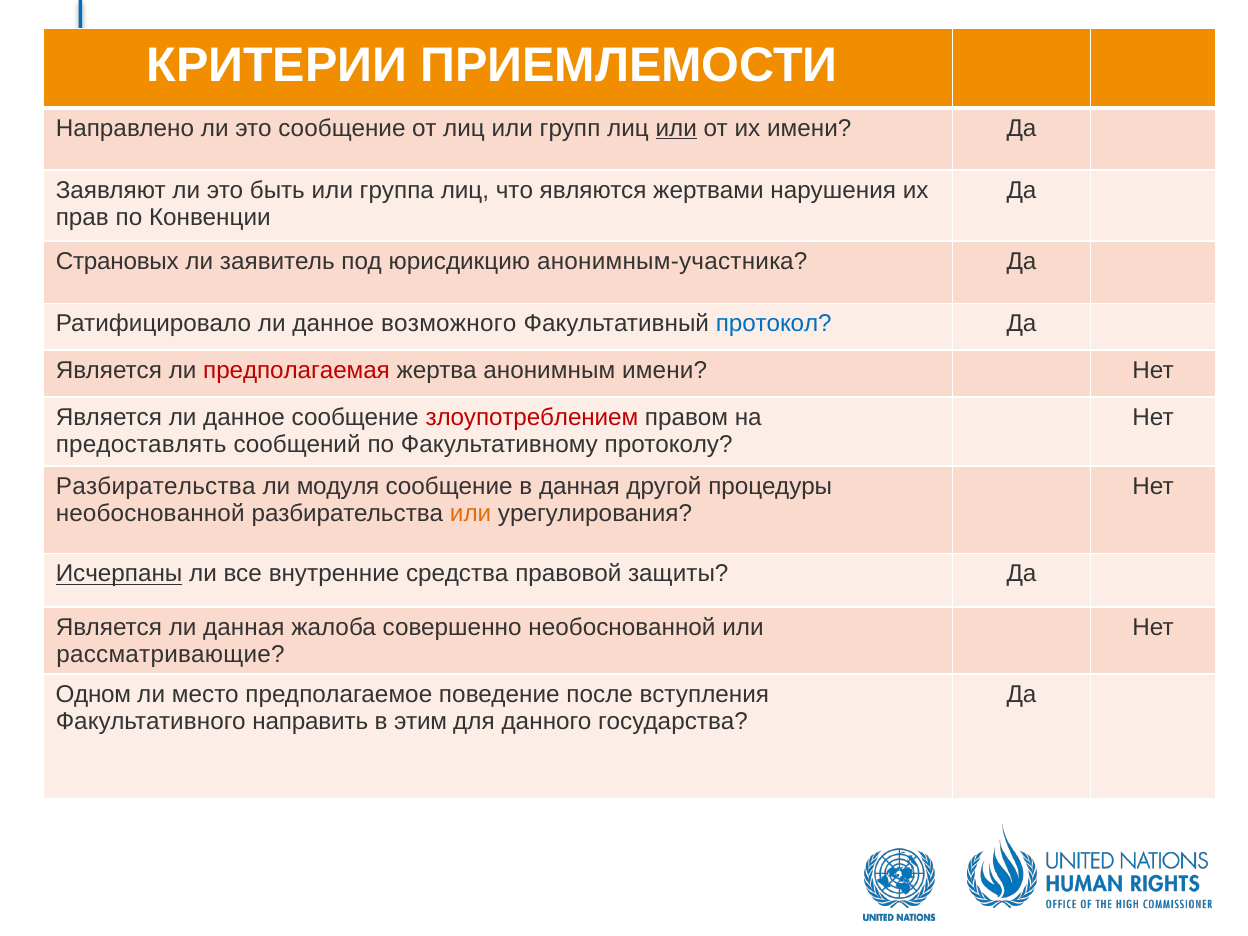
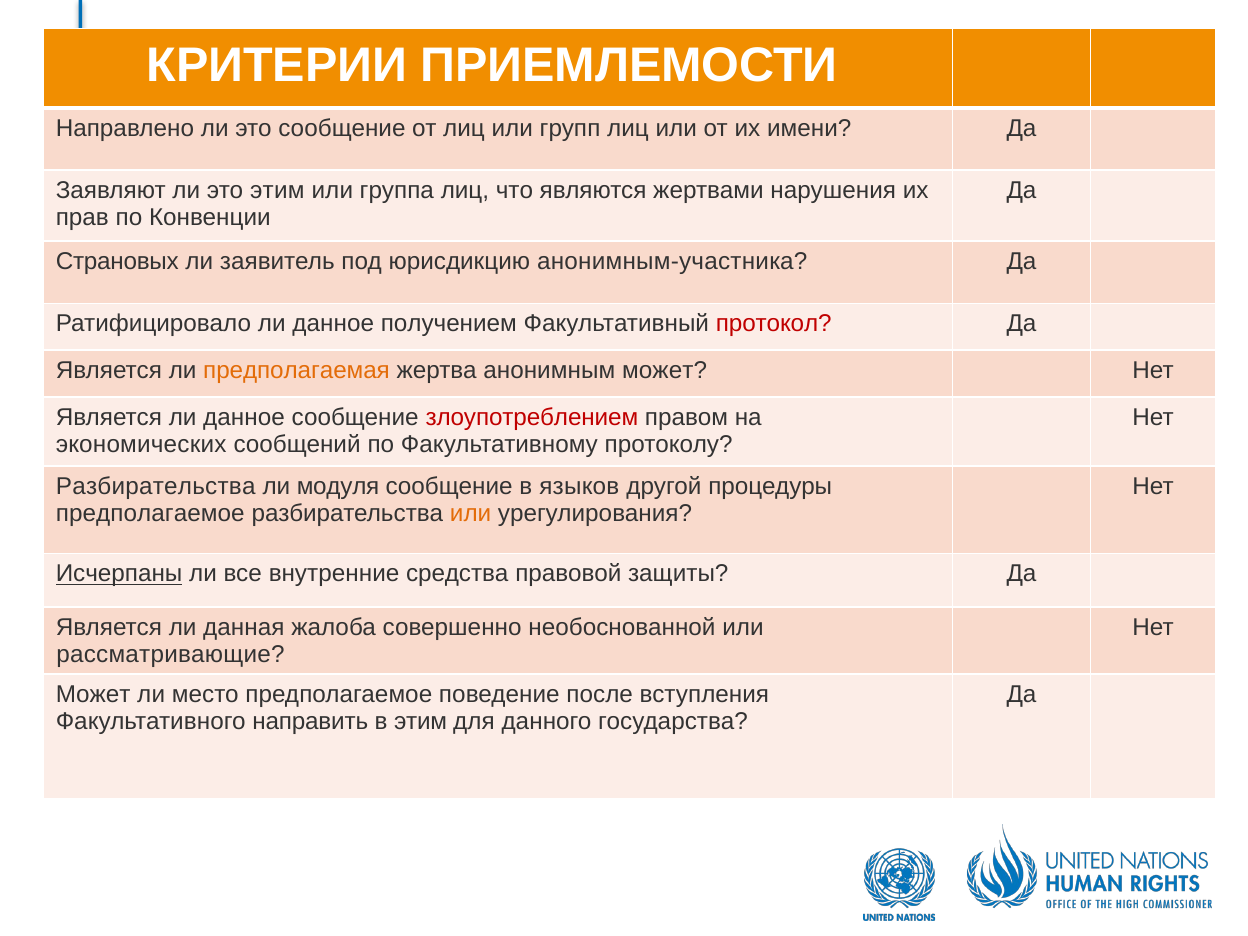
или at (676, 128) underline: present -> none
это быть: быть -> этим
возможного: возможного -> получением
протокол colour: blue -> red
предполагаемая colour: red -> orange
анонимным имени: имени -> может
предоставлять: предоставлять -> экономических
в данная: данная -> языков
необоснованной at (150, 514): необоснованной -> предполагаемое
Одном at (93, 694): Одном -> Может
